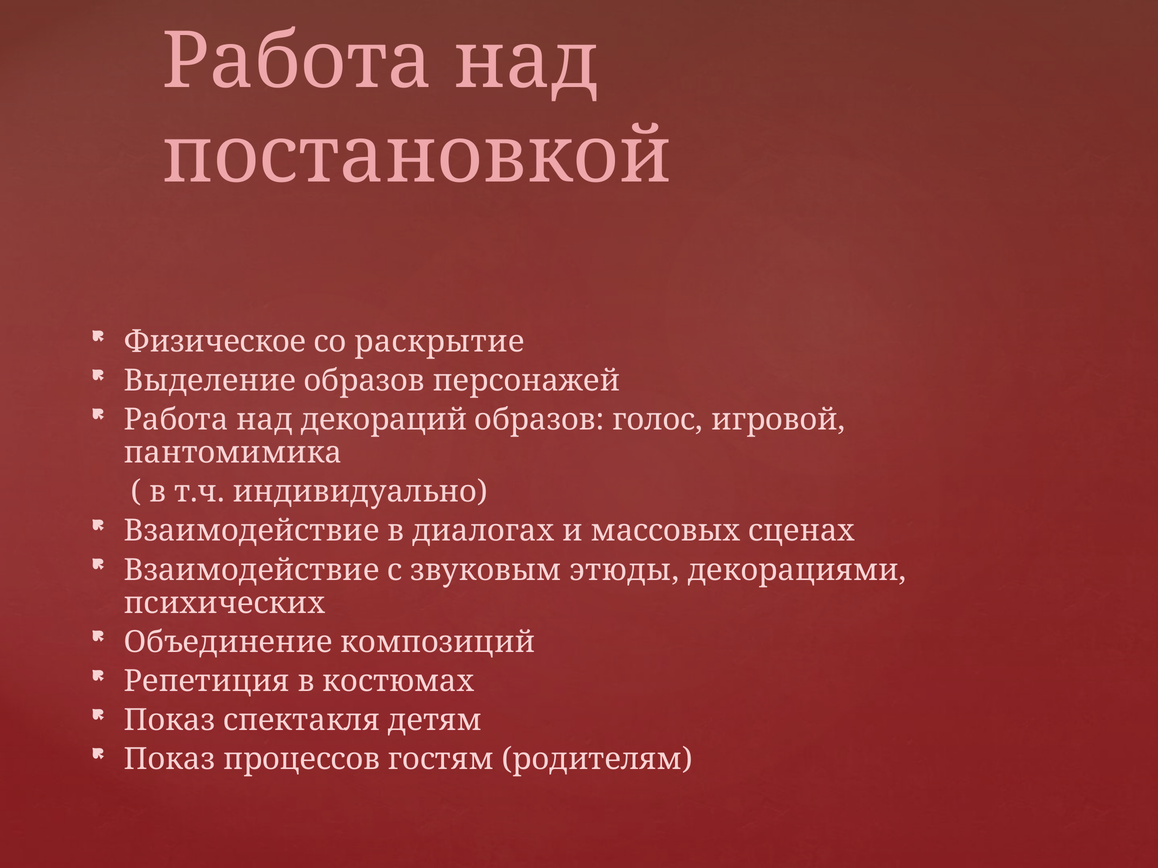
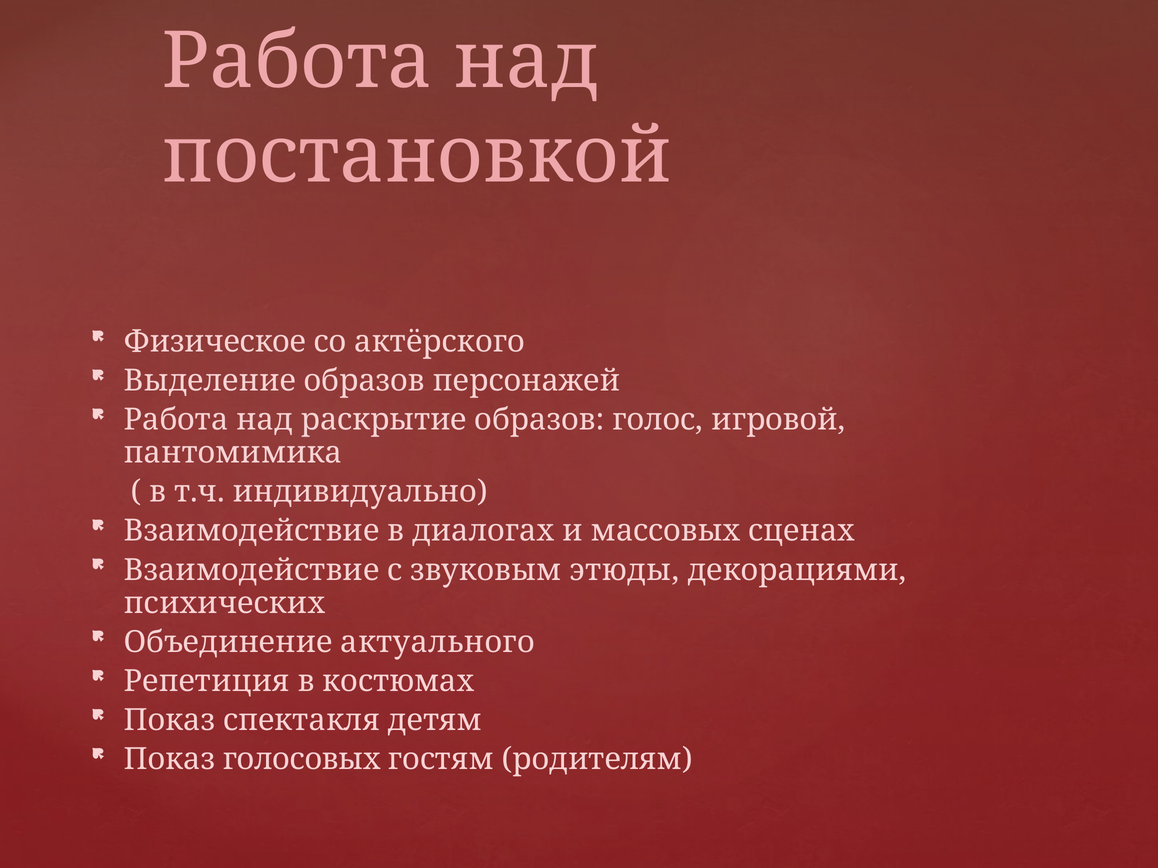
раскрытие: раскрытие -> актёрского
декораций: декораций -> раскрытие
композиций: композиций -> актуального
процессов: процессов -> голосовых
